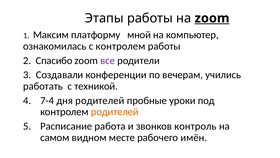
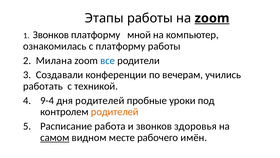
1 Максим: Максим -> Звонков
с контролем: контролем -> платформу
Спасибо: Спасибо -> Милана
все colour: purple -> blue
7-4: 7-4 -> 9-4
контроль: контроль -> здоровья
самом underline: none -> present
